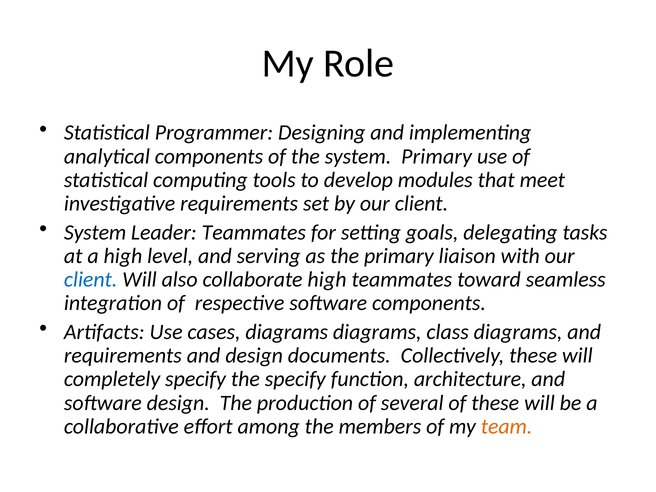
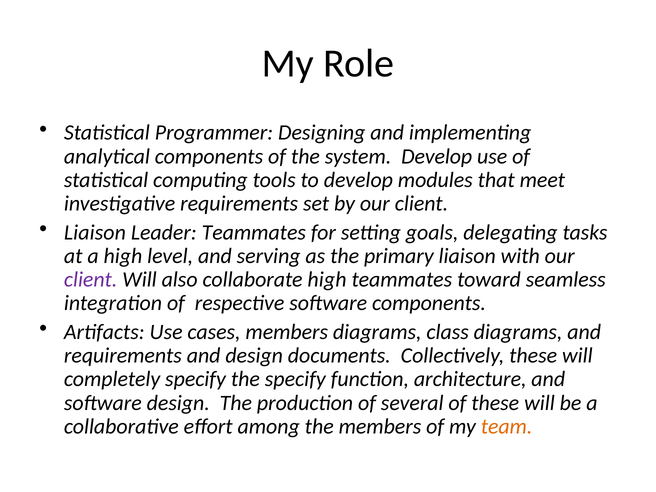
system Primary: Primary -> Develop
System at (95, 232): System -> Liaison
client at (91, 280) colour: blue -> purple
cases diagrams: diagrams -> members
